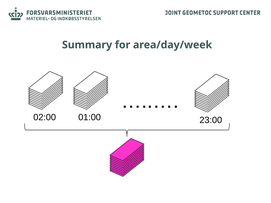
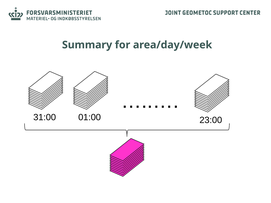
02:00: 02:00 -> 31:00
